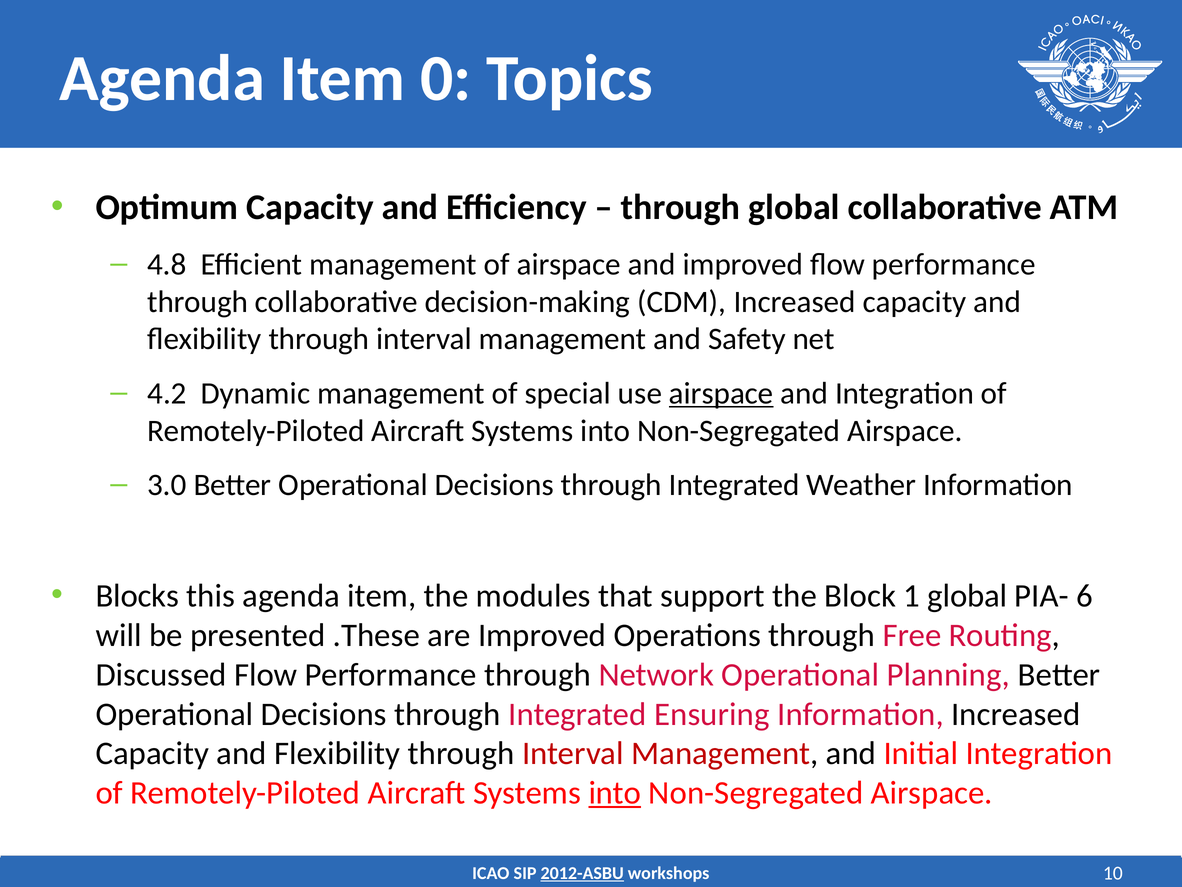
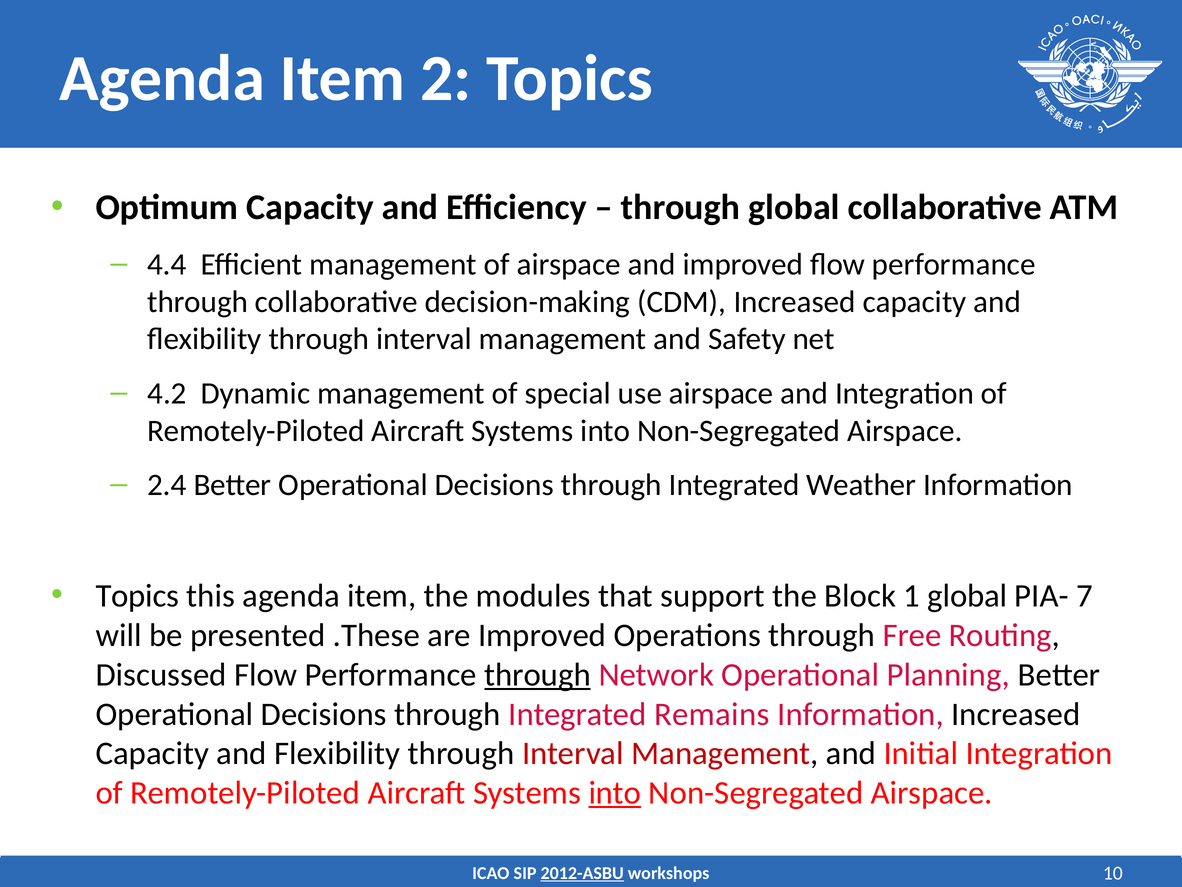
0: 0 -> 2
4.8: 4.8 -> 4.4
airspace at (721, 393) underline: present -> none
3.0: 3.0 -> 2.4
Blocks at (137, 596): Blocks -> Topics
6: 6 -> 7
through at (538, 674) underline: none -> present
Ensuring: Ensuring -> Remains
